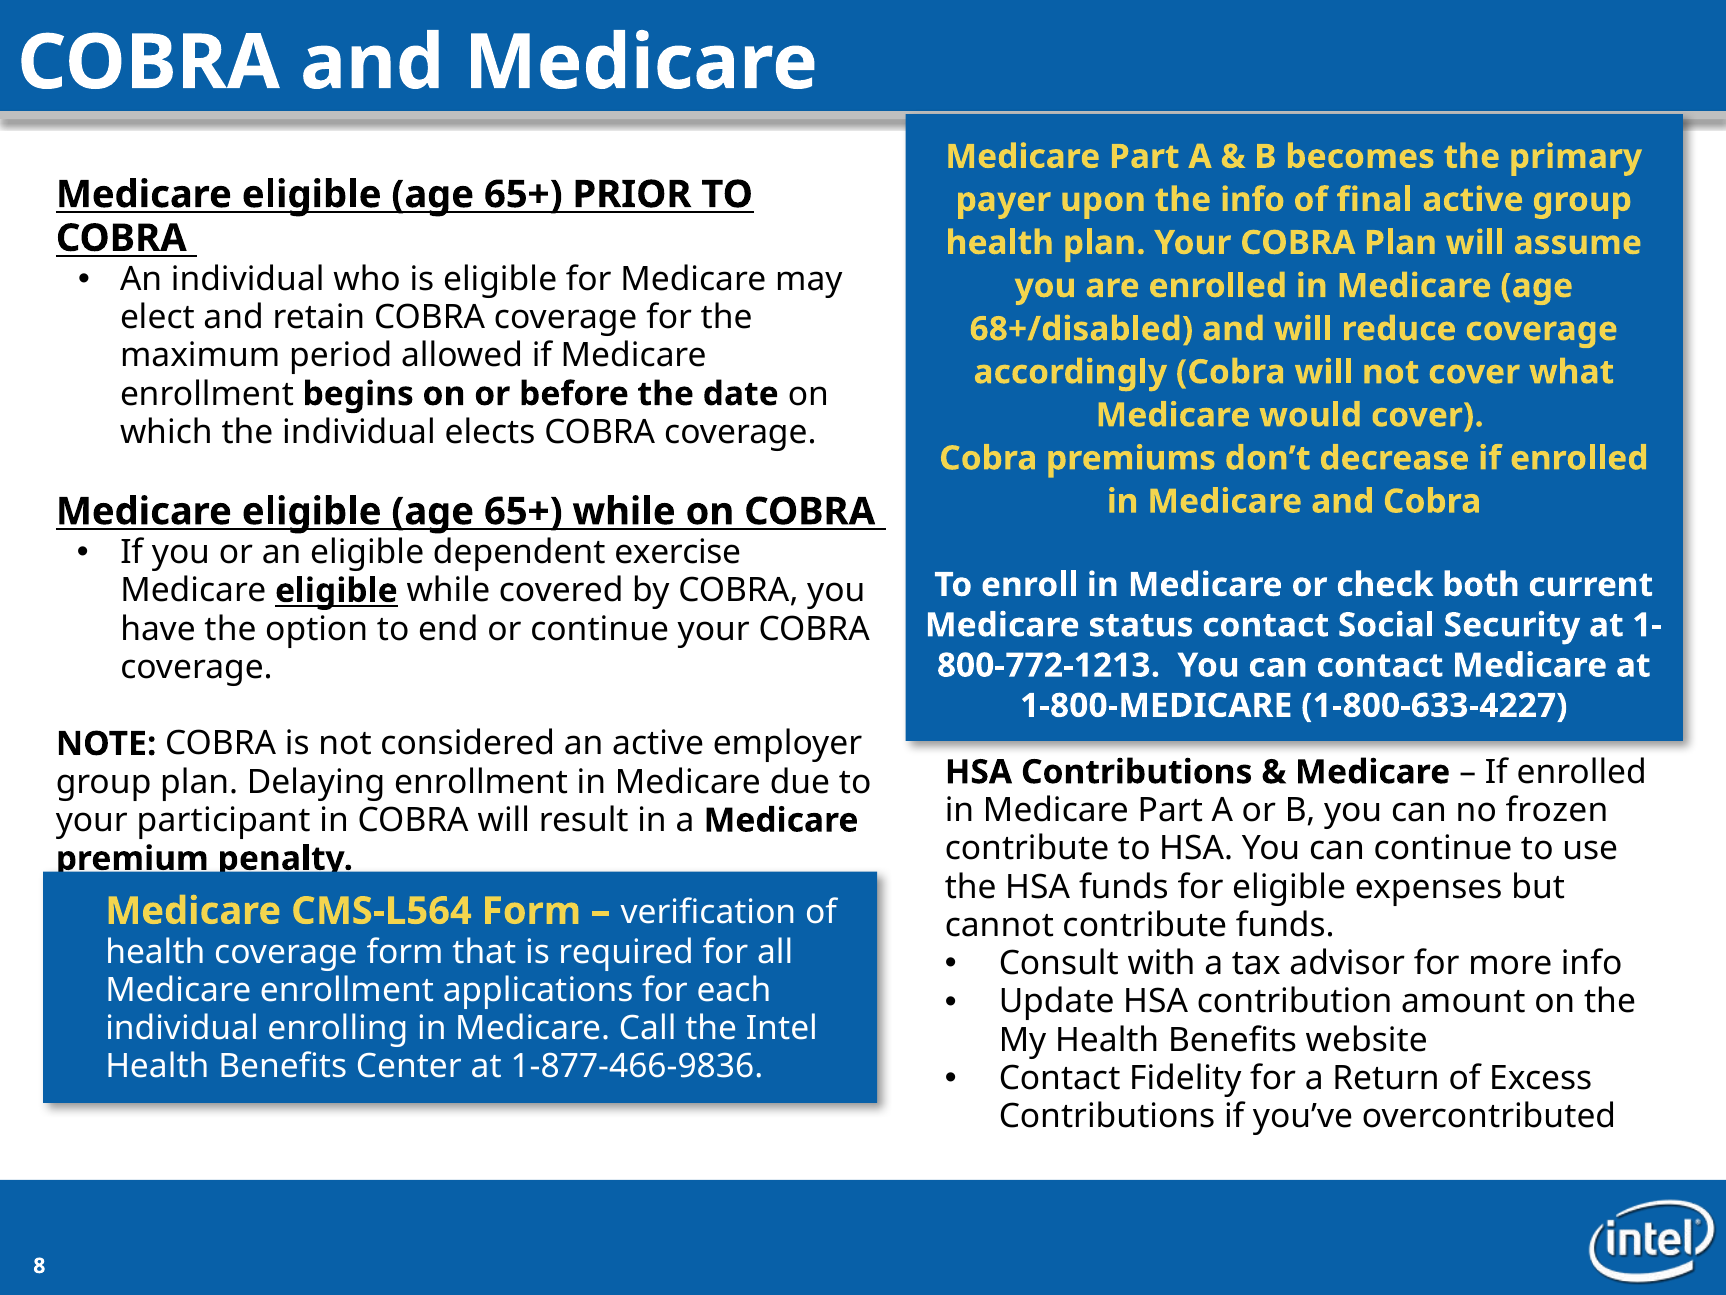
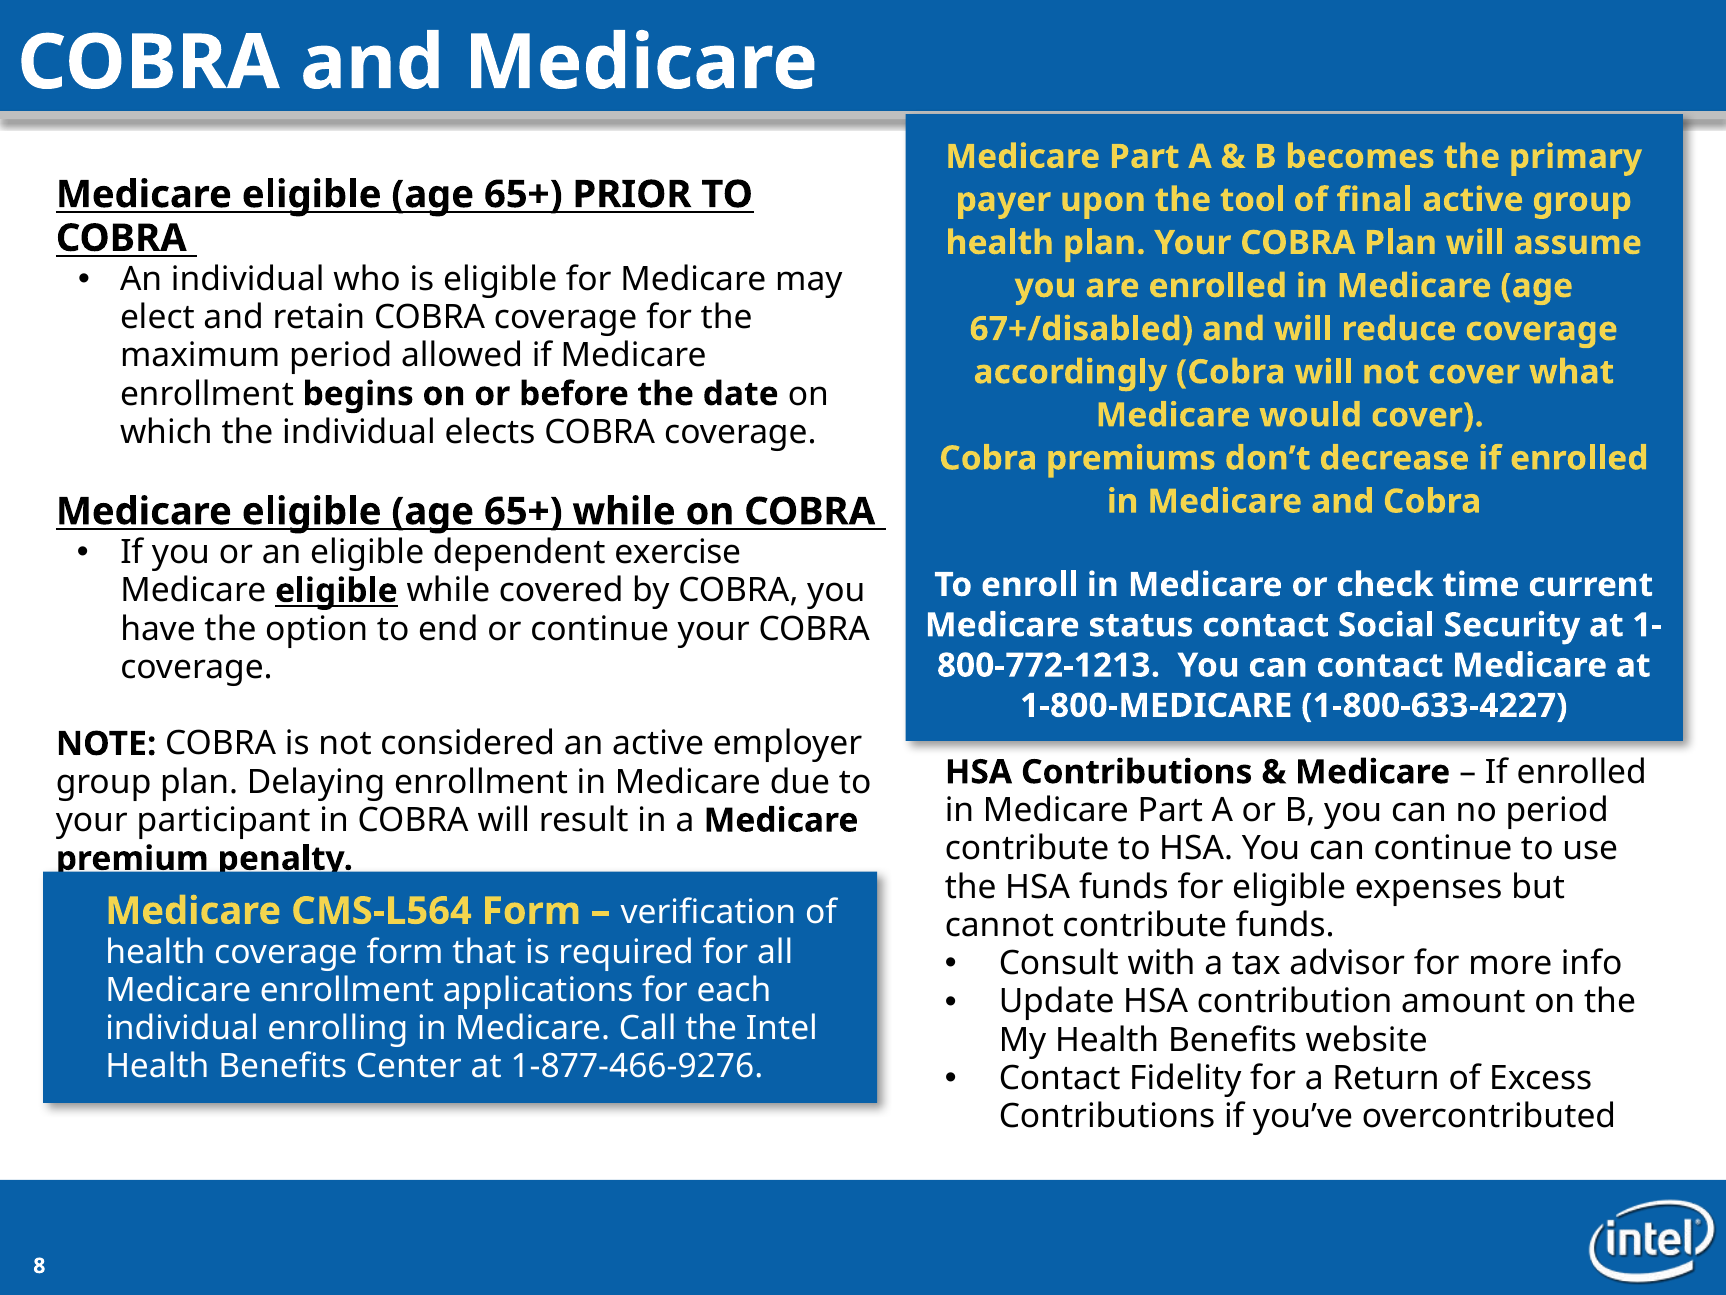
the info: info -> tool
68+/disabled: 68+/disabled -> 67+/disabled
both: both -> time
no frozen: frozen -> period
1-877-466-9836: 1-877-466-9836 -> 1-877-466-9276
